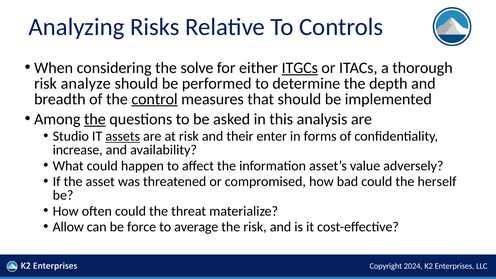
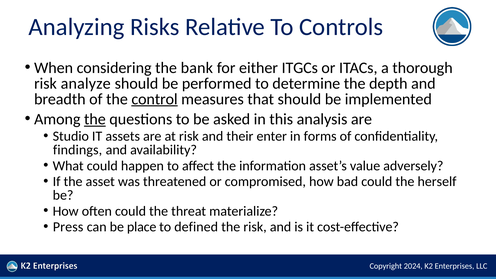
solve: solve -> bank
ITGCs underline: present -> none
assets underline: present -> none
increase: increase -> findings
Allow: Allow -> Press
force: force -> place
average: average -> defined
